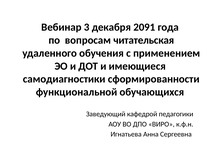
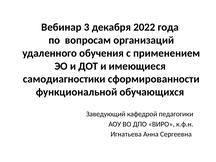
2091: 2091 -> 2022
читательская: читательская -> организаций
